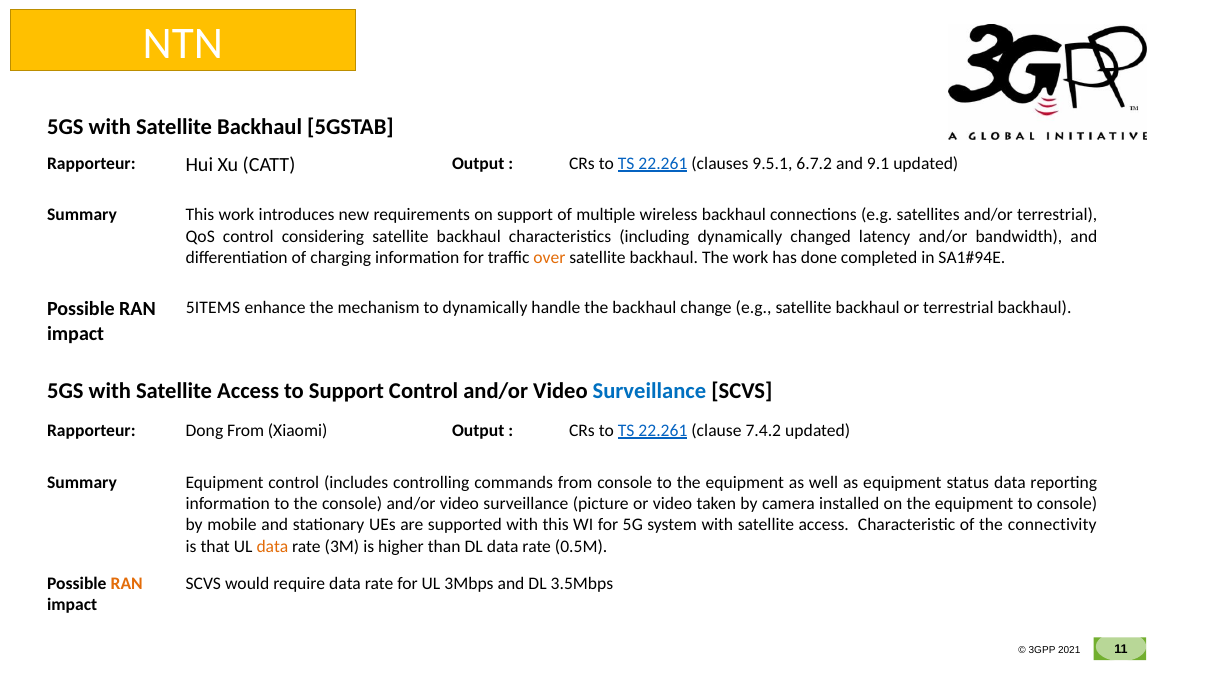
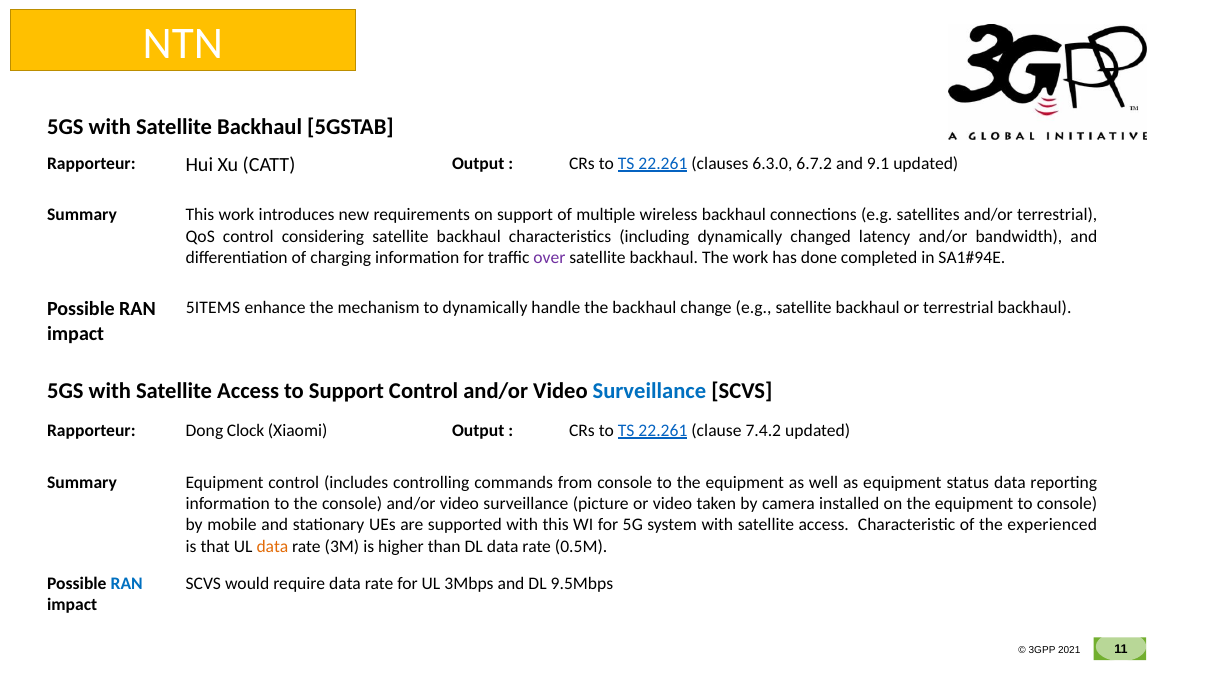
9.5.1: 9.5.1 -> 6.3.0
over colour: orange -> purple
Dong From: From -> Clock
connectivity: connectivity -> experienced
RAN at (127, 583) colour: orange -> blue
3.5Mbps: 3.5Mbps -> 9.5Mbps
